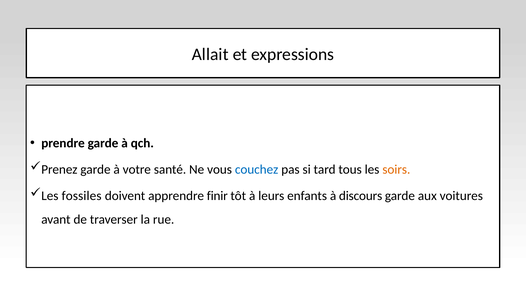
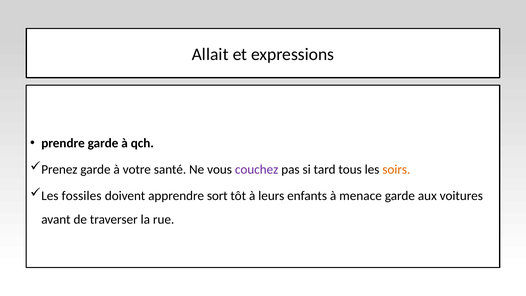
couchez colour: blue -> purple
finir: finir -> sort
discours: discours -> menace
